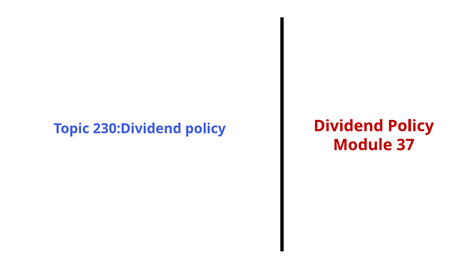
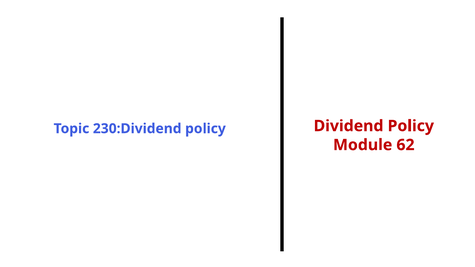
37: 37 -> 62
